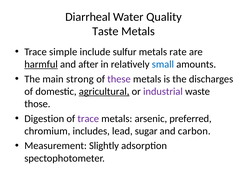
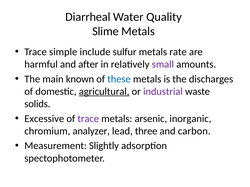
Taste: Taste -> Slime
harmful underline: present -> none
small colour: blue -> purple
strong: strong -> known
these colour: purple -> blue
those: those -> solids
Digestion: Digestion -> Excessive
preferred: preferred -> inorganic
includes: includes -> analyzer
sugar: sugar -> three
